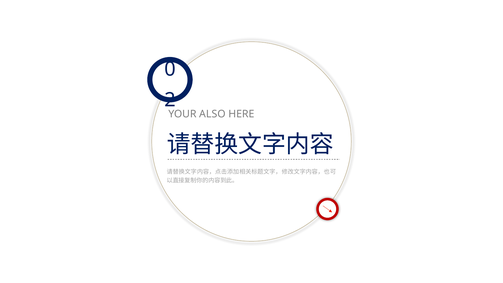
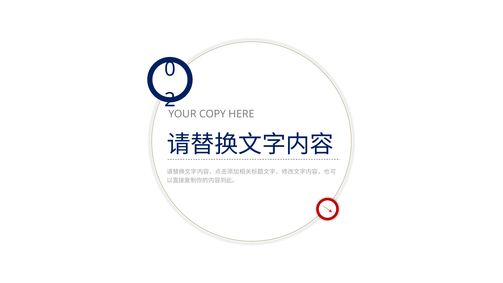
ALSO: ALSO -> COPY
